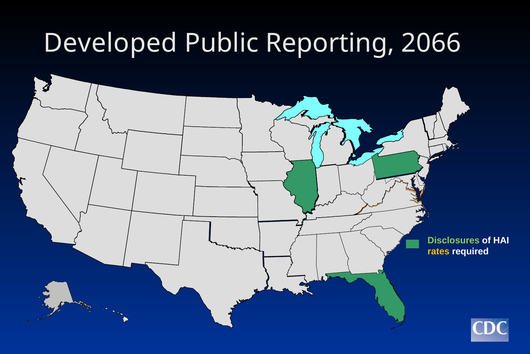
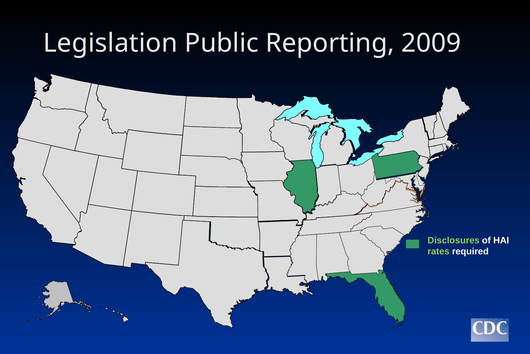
Developed: Developed -> Legislation
2066: 2066 -> 2009
rates colour: yellow -> light green
